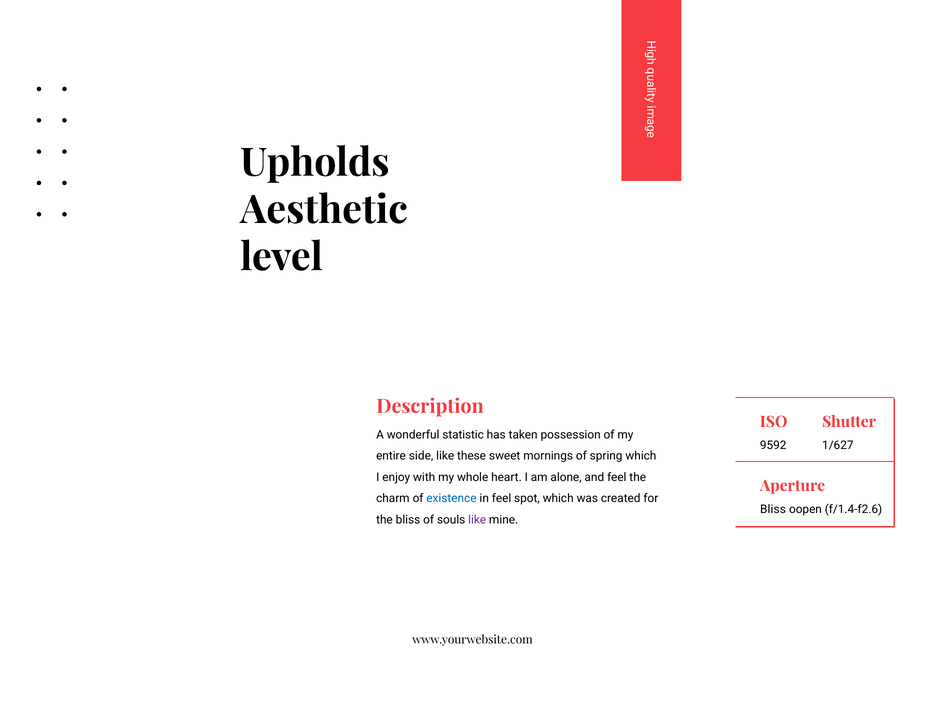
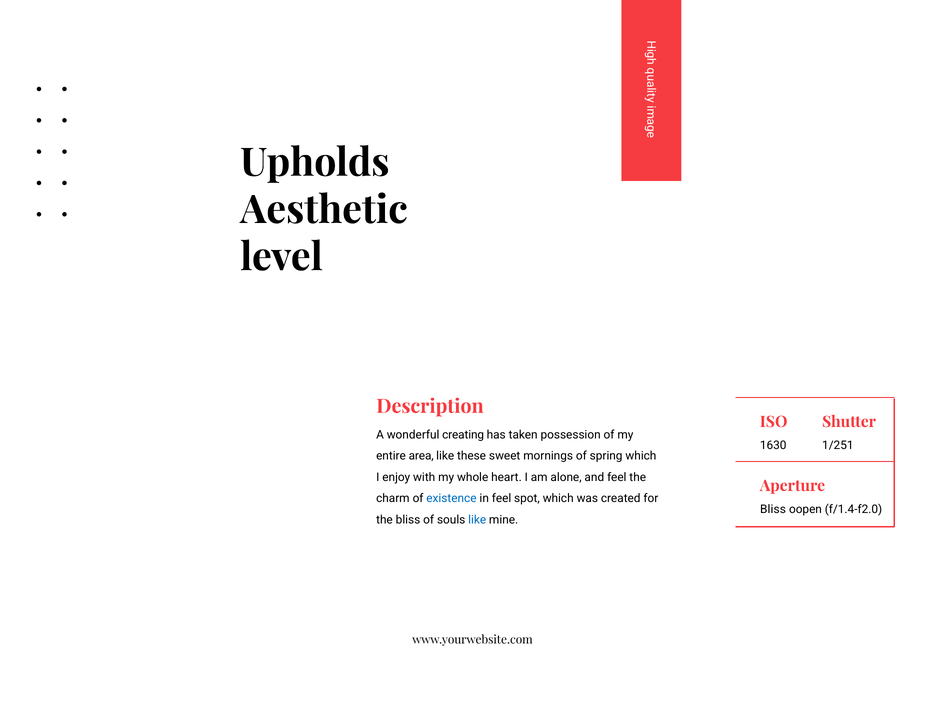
statistic: statistic -> creating
9592: 9592 -> 1630
1/627: 1/627 -> 1/251
side: side -> area
f/1.4-f2.6: f/1.4-f2.6 -> f/1.4-f2.0
like at (477, 520) colour: purple -> blue
